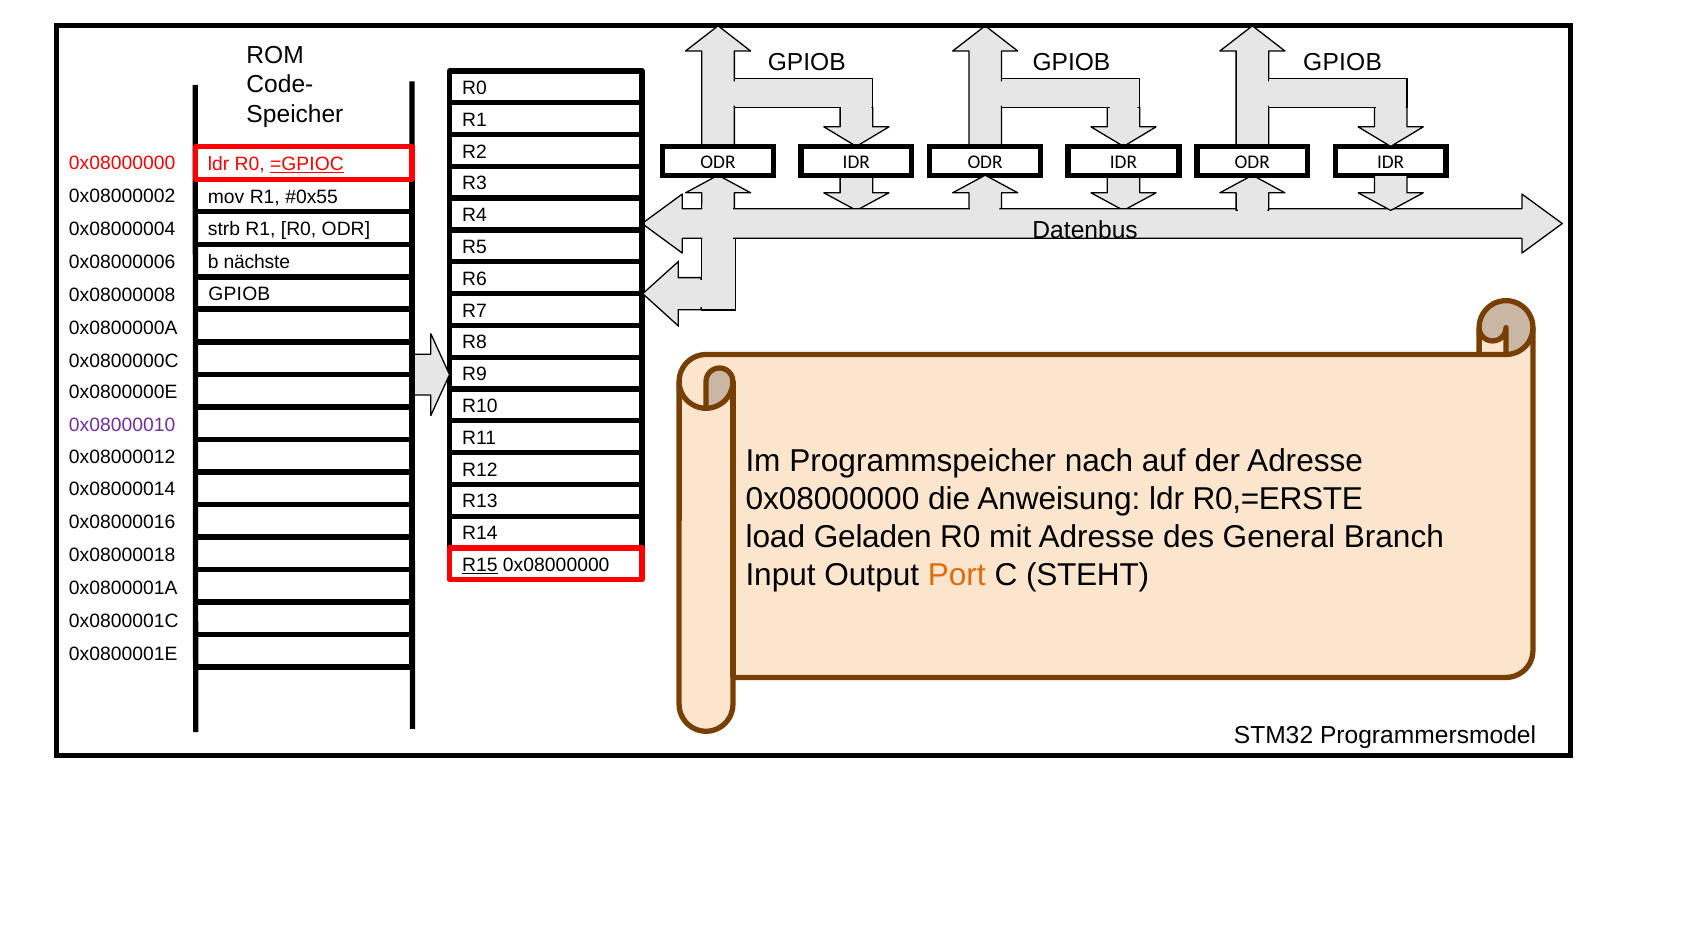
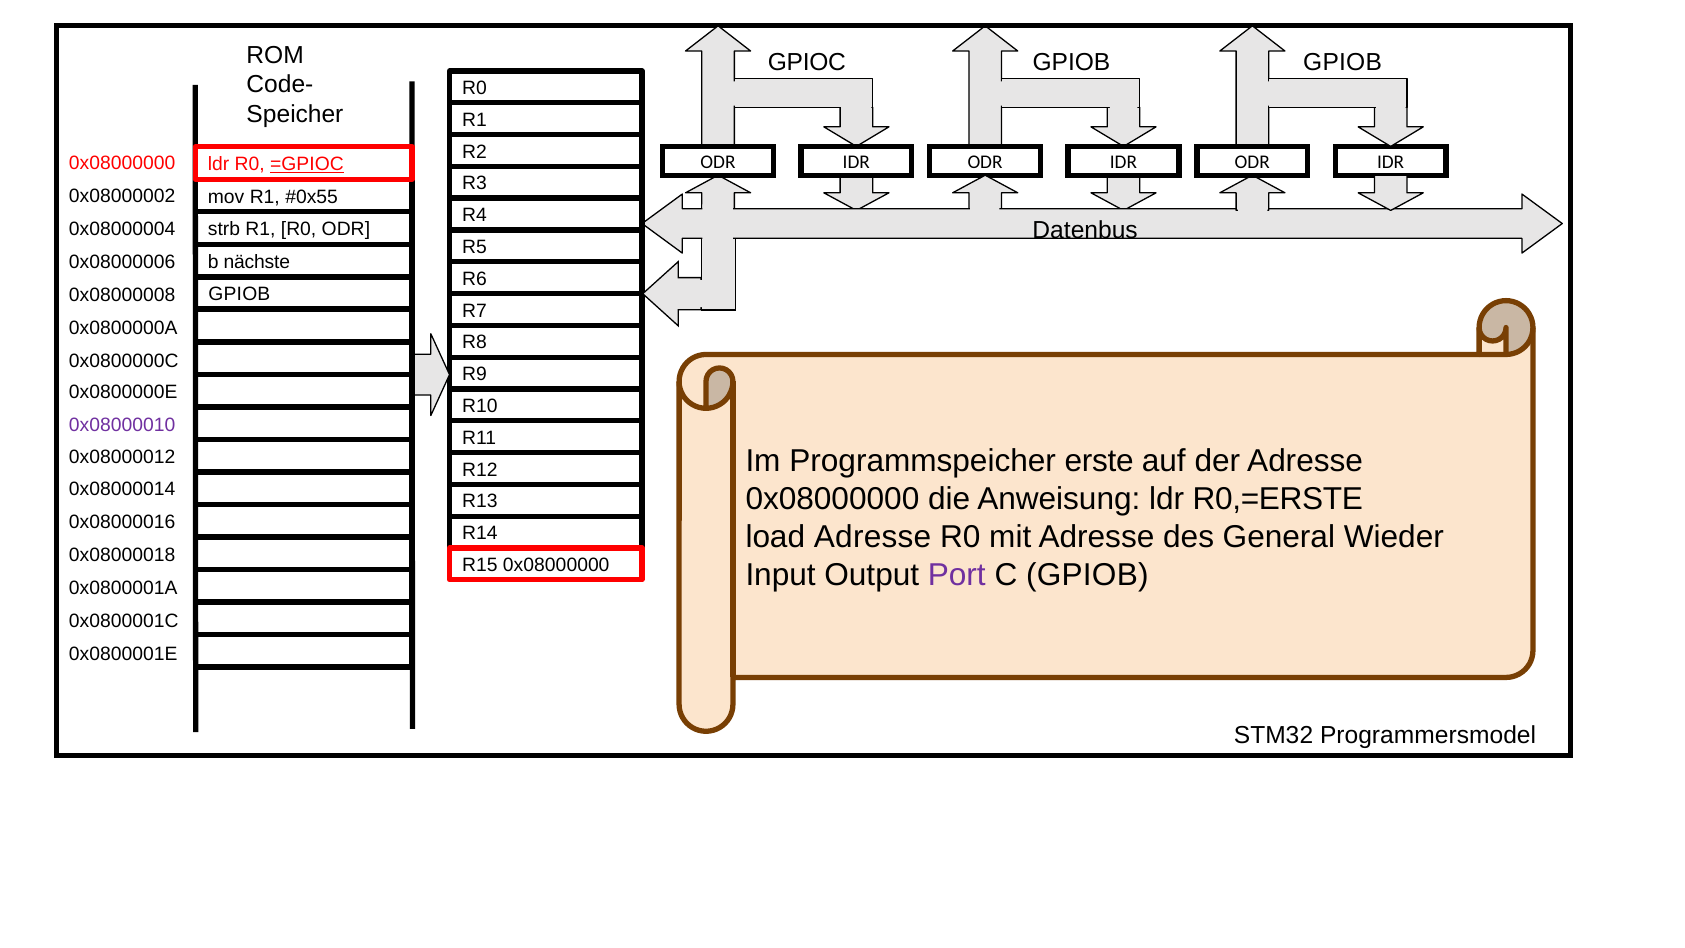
GPIOB at (807, 62): GPIOB -> GPIOC
nach: nach -> erste
load Geladen: Geladen -> Adresse
Branch: Branch -> Wieder
R15 underline: present -> none
Port colour: orange -> purple
C STEHT: STEHT -> GPIOB
